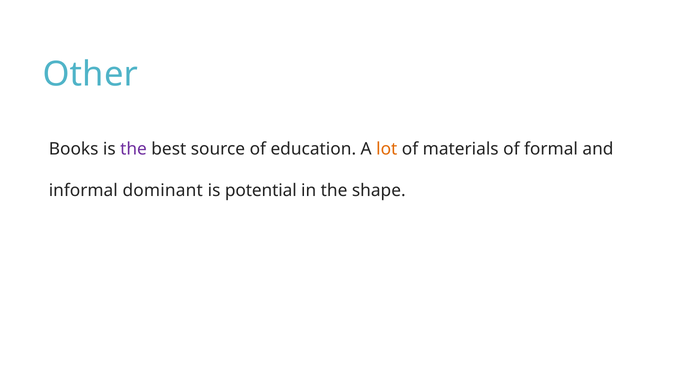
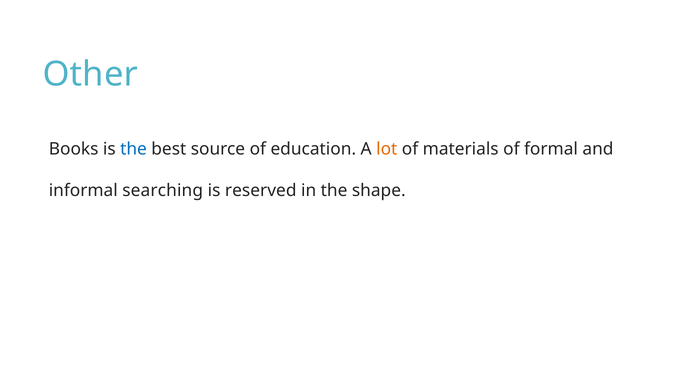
the at (134, 149) colour: purple -> blue
dominant: dominant -> searching
potential: potential -> reserved
